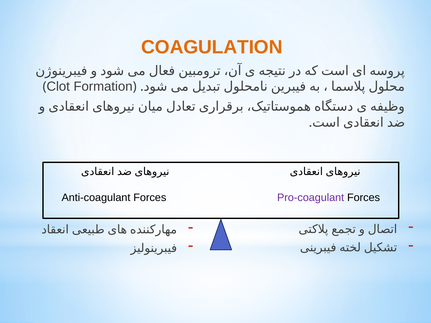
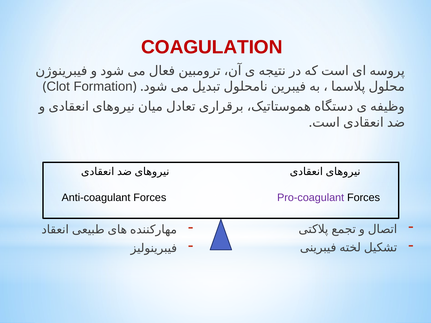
COAGULATION colour: orange -> red
